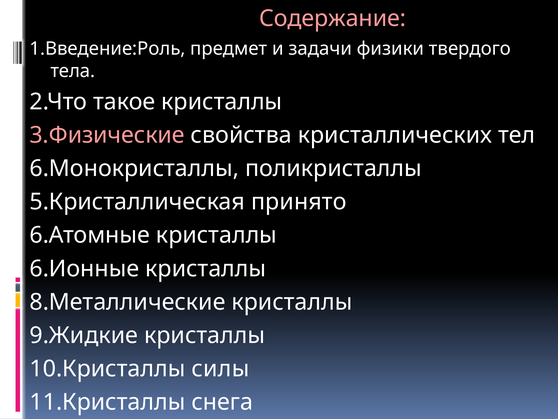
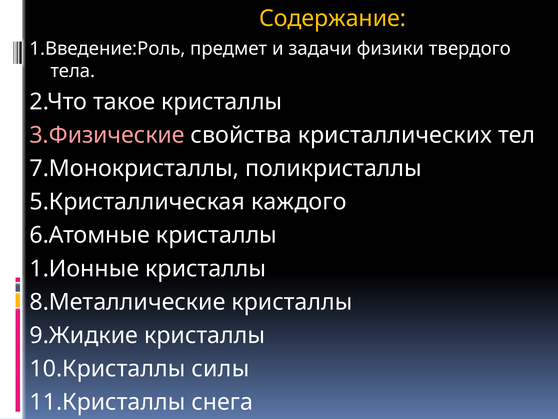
Содержание colour: pink -> yellow
6.Монокристаллы: 6.Монокристаллы -> 7.Монокристаллы
принято: принято -> каждого
6.Ионные: 6.Ионные -> 1.Ионные
